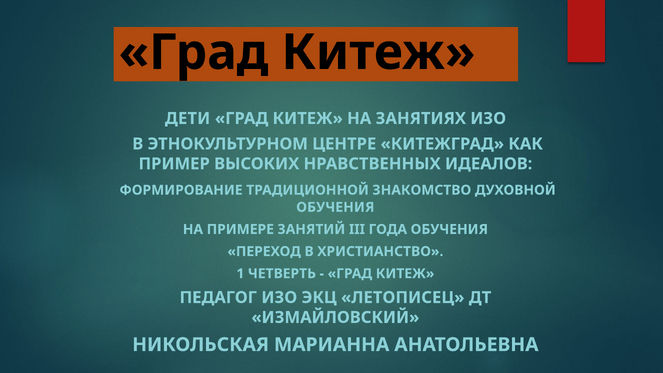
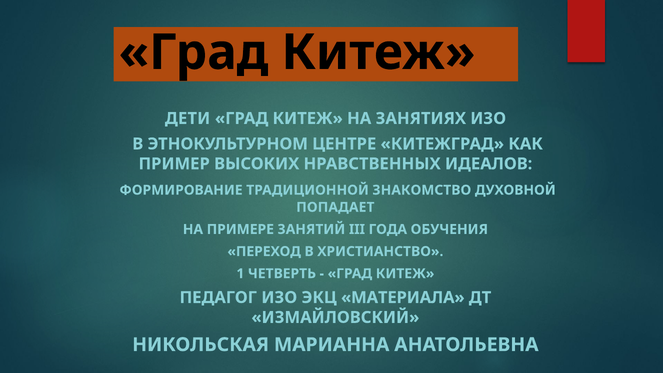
ОБУЧЕНИЯ at (335, 207): ОБУЧЕНИЯ -> ПОПАДАЕТ
ЛЕТОПИСЕЦ: ЛЕТОПИСЕЦ -> МАТЕРИАЛА
